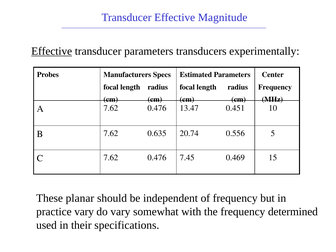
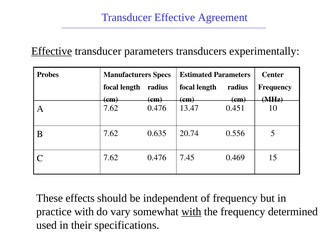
Magnitude: Magnitude -> Agreement
planar: planar -> effects
practice vary: vary -> with
with at (191, 212) underline: none -> present
